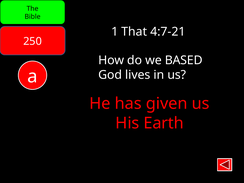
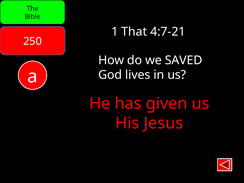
BASED: BASED -> SAVED
Earth: Earth -> Jesus
